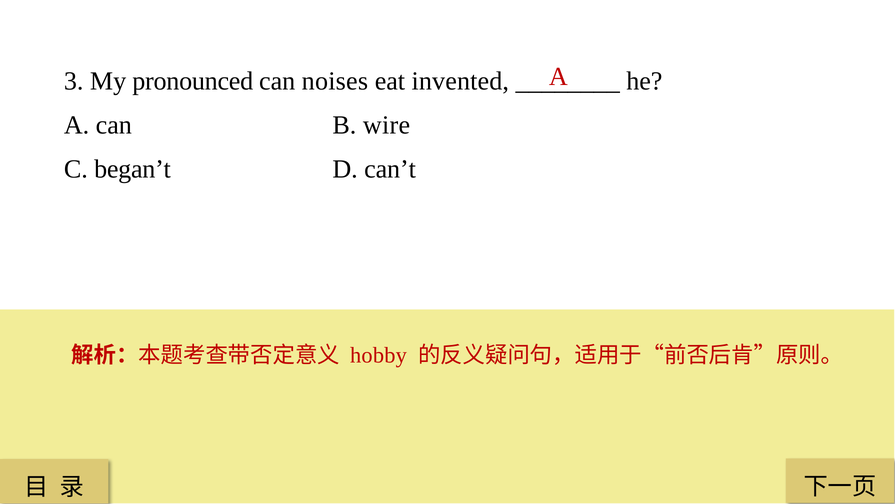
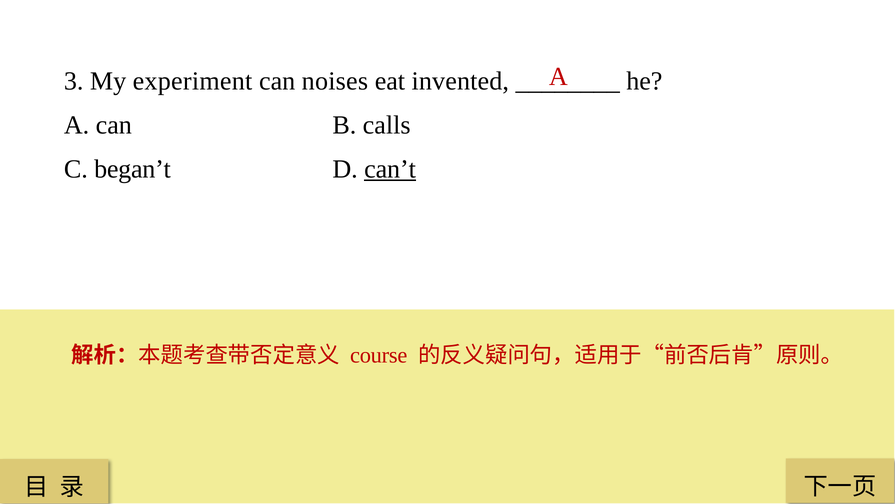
pronounced: pronounced -> experiment
wire: wire -> calls
can’t underline: none -> present
hobby: hobby -> course
